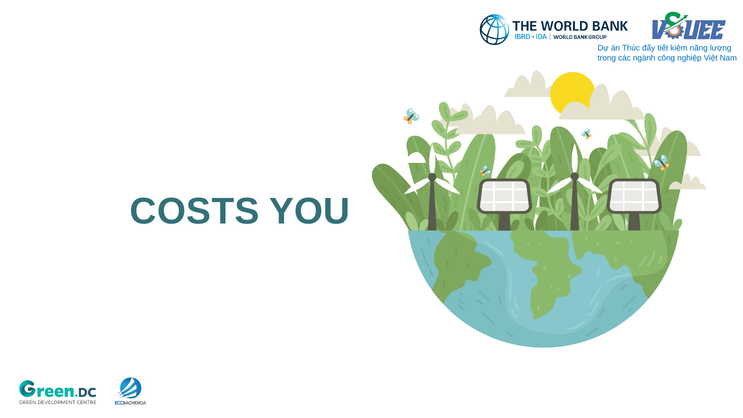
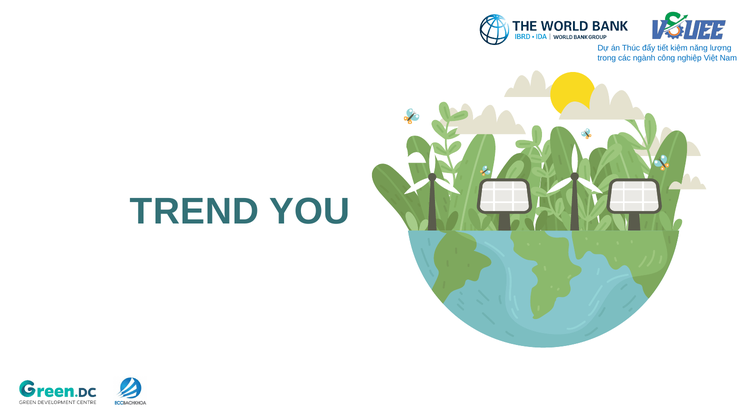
COSTS: COSTS -> TREND
